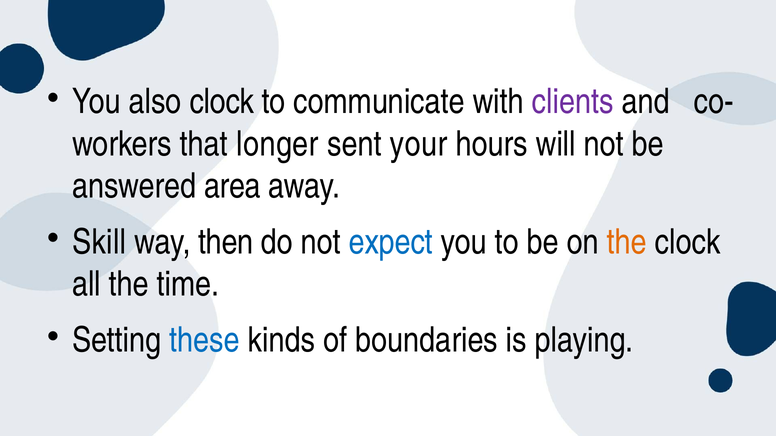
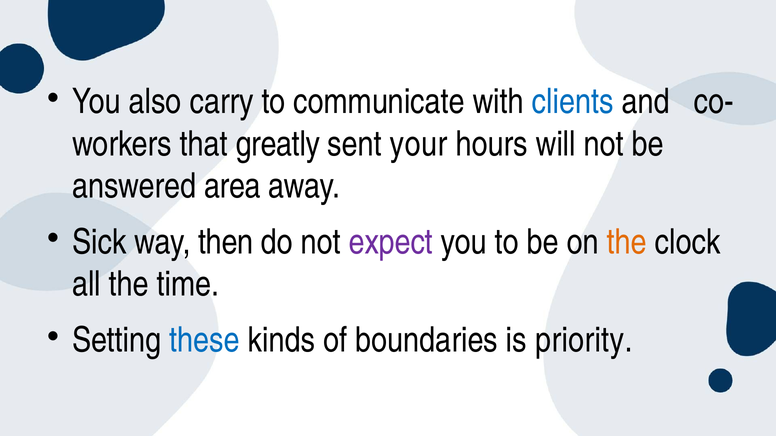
also clock: clock -> carry
clients colour: purple -> blue
longer: longer -> greatly
Skill: Skill -> Sick
expect colour: blue -> purple
playing: playing -> priority
